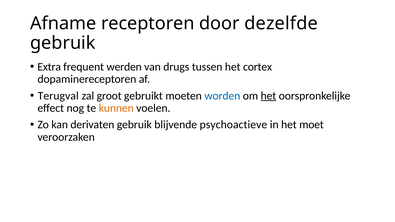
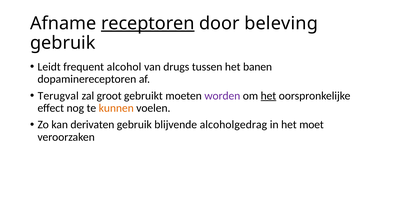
receptoren underline: none -> present
dezelfde: dezelfde -> beleving
Extra: Extra -> Leidt
werden: werden -> alcohol
cortex: cortex -> banen
worden colour: blue -> purple
psychoactieve: psychoactieve -> alcoholgedrag
